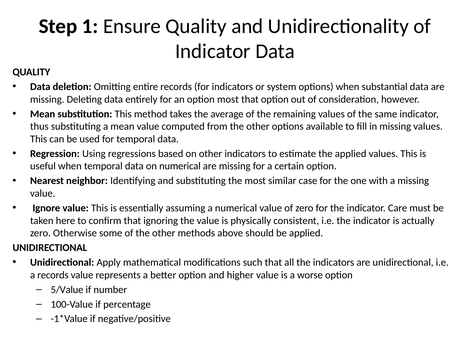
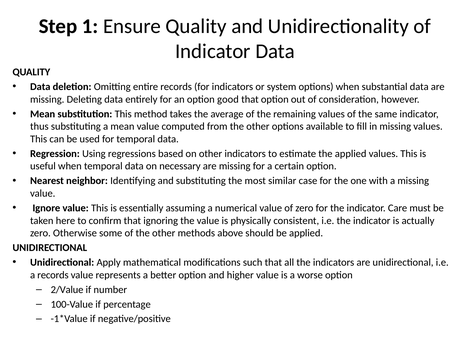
option most: most -> good
on numerical: numerical -> necessary
5/Value: 5/Value -> 2/Value
